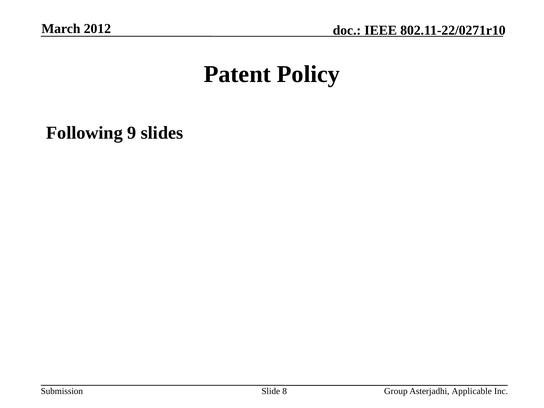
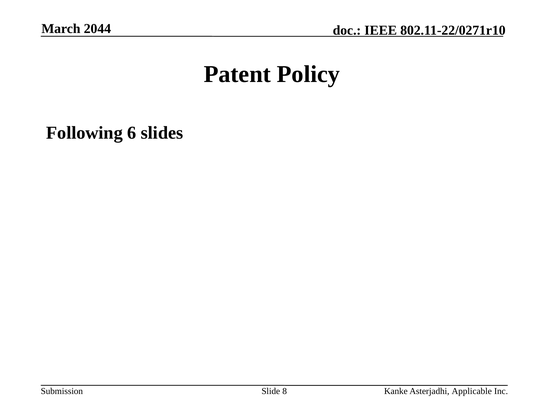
2012: 2012 -> 2044
9: 9 -> 6
Group: Group -> Kanke
